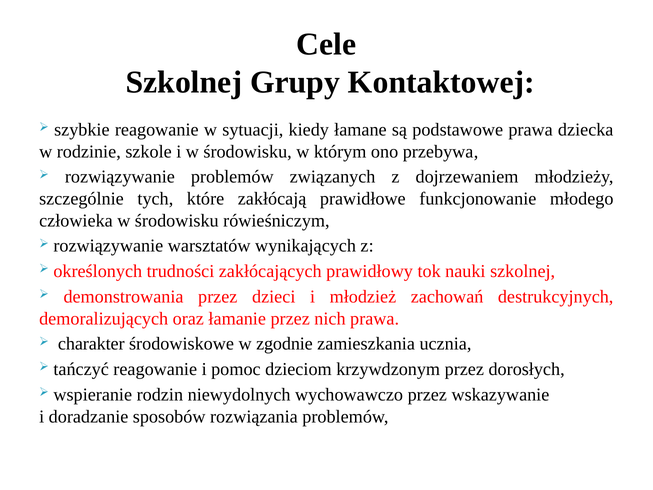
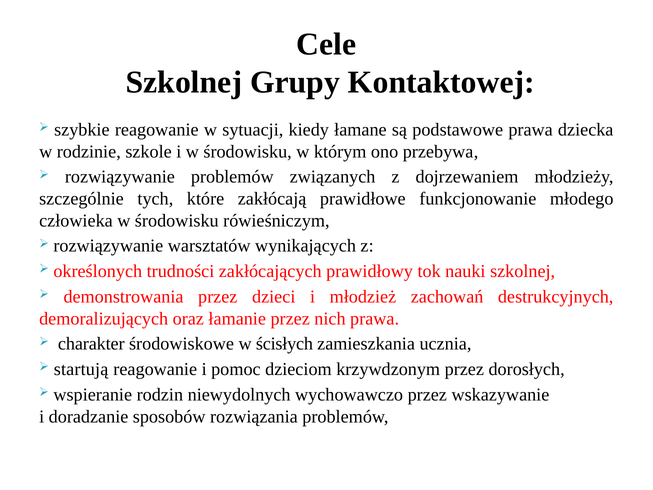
zgodnie: zgodnie -> ścisłych
tańczyć: tańczyć -> startują
